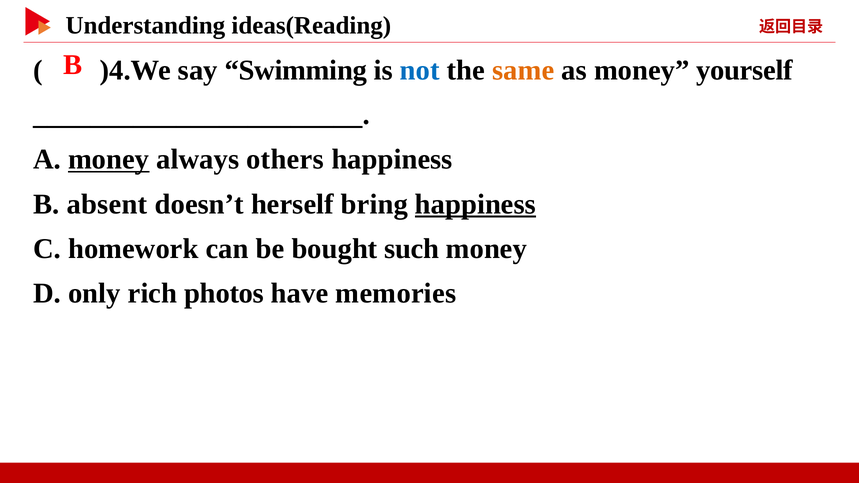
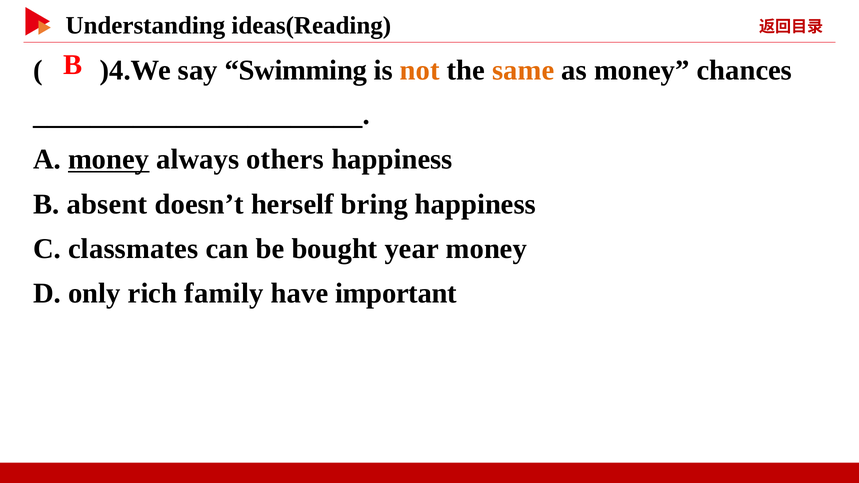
not colour: blue -> orange
yourself: yourself -> chances
happiness at (475, 204) underline: present -> none
homework: homework -> classmates
such: such -> year
photos: photos -> family
memories: memories -> important
